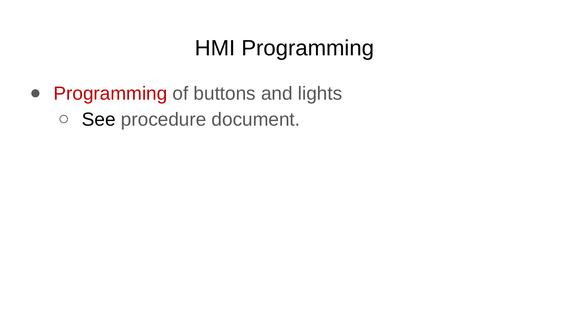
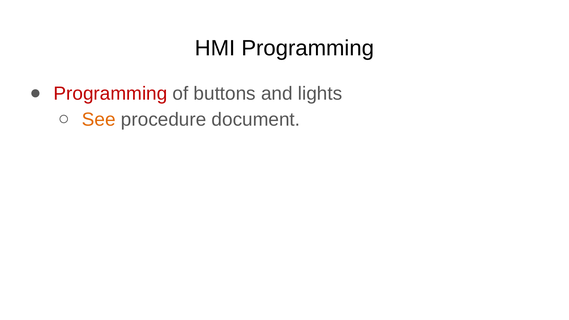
See colour: black -> orange
